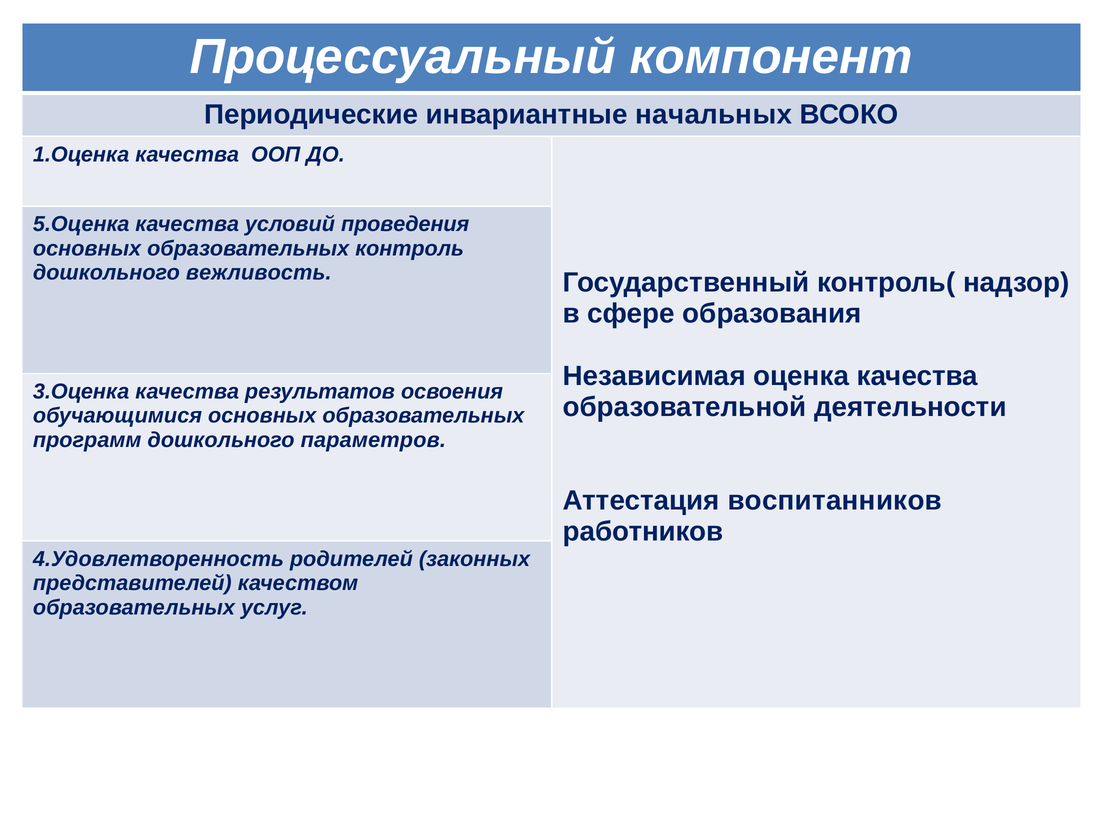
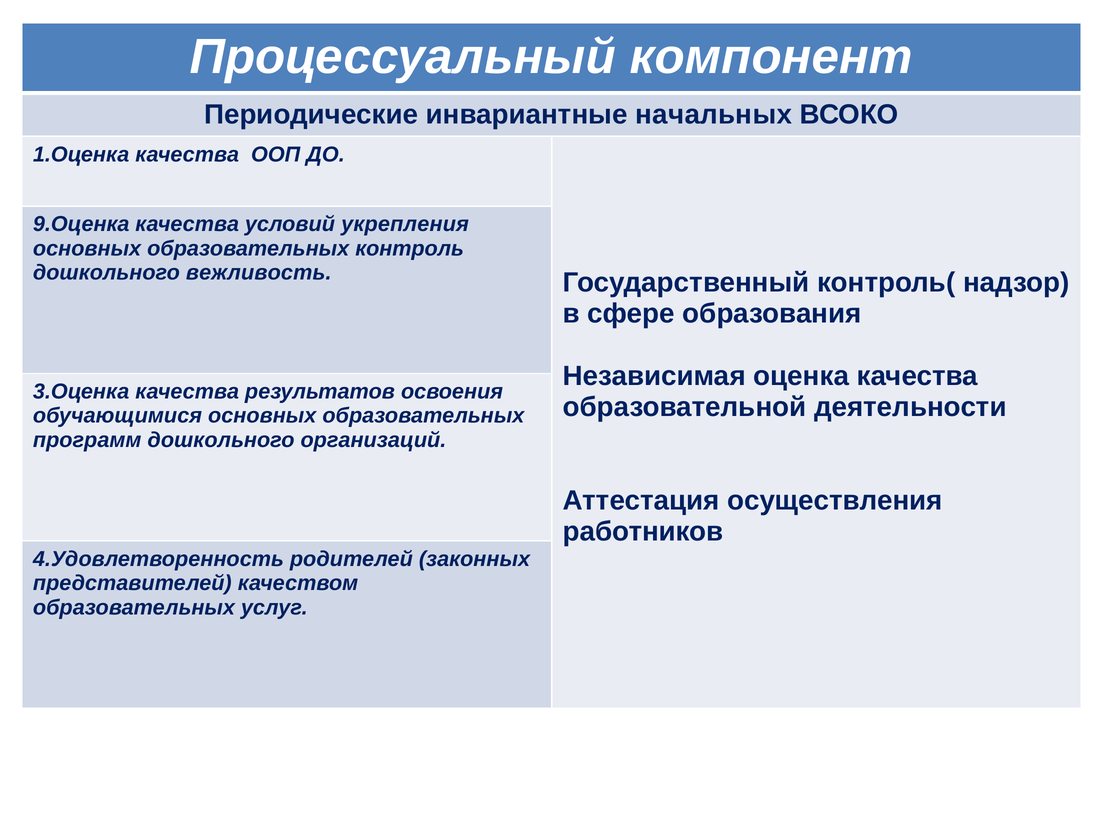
5.Оценка: 5.Оценка -> 9.Оценка
проведения: проведения -> укрепления
параметров: параметров -> организаций
воспитанников: воспитанников -> осуществления
